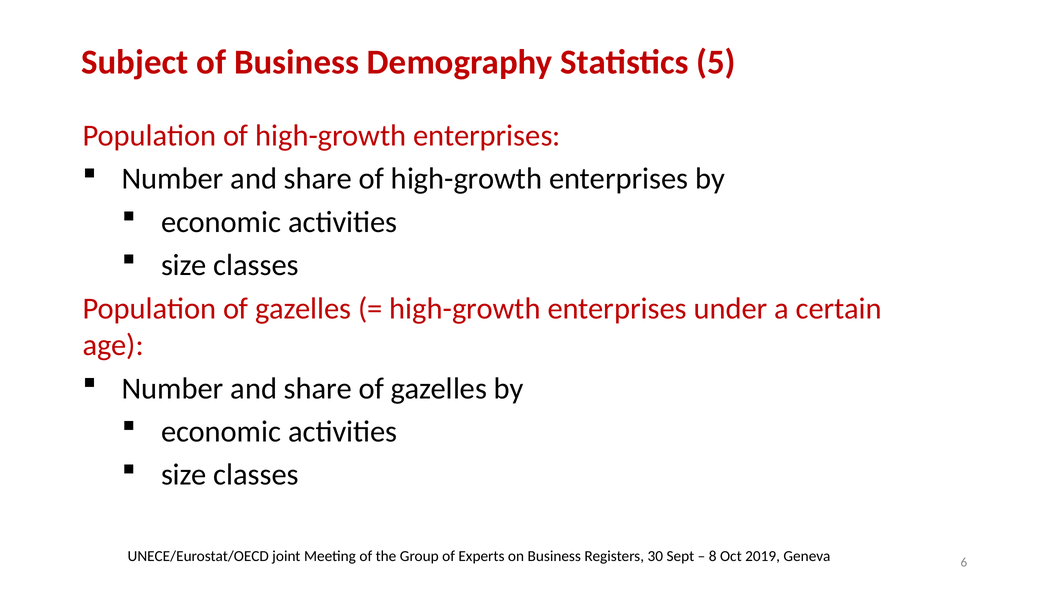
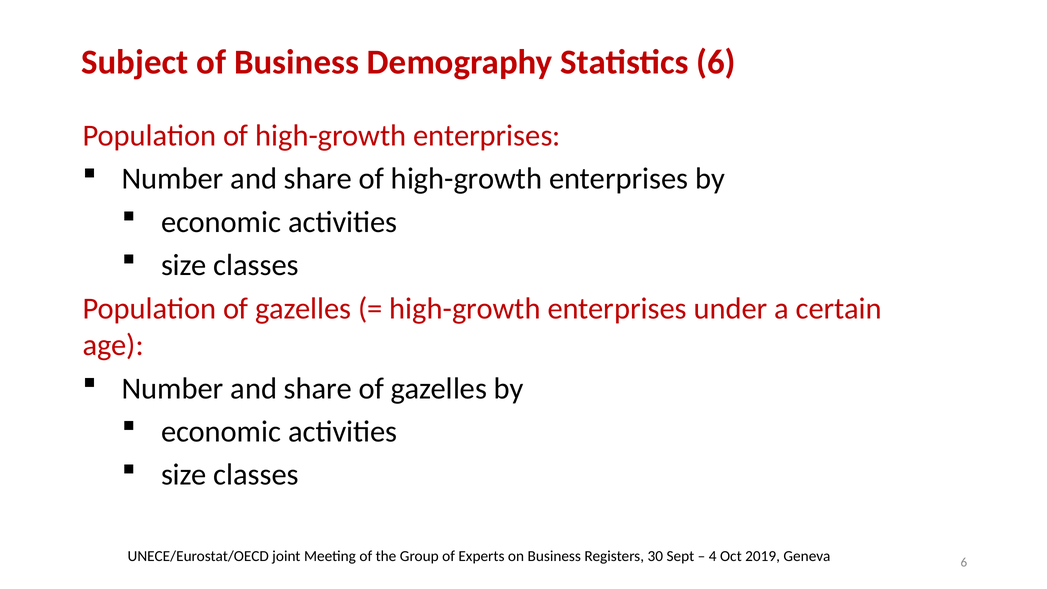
Statistics 5: 5 -> 6
8: 8 -> 4
